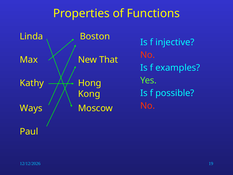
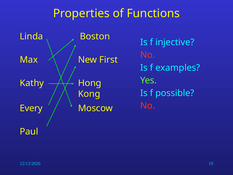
That: That -> First
Ways: Ways -> Every
